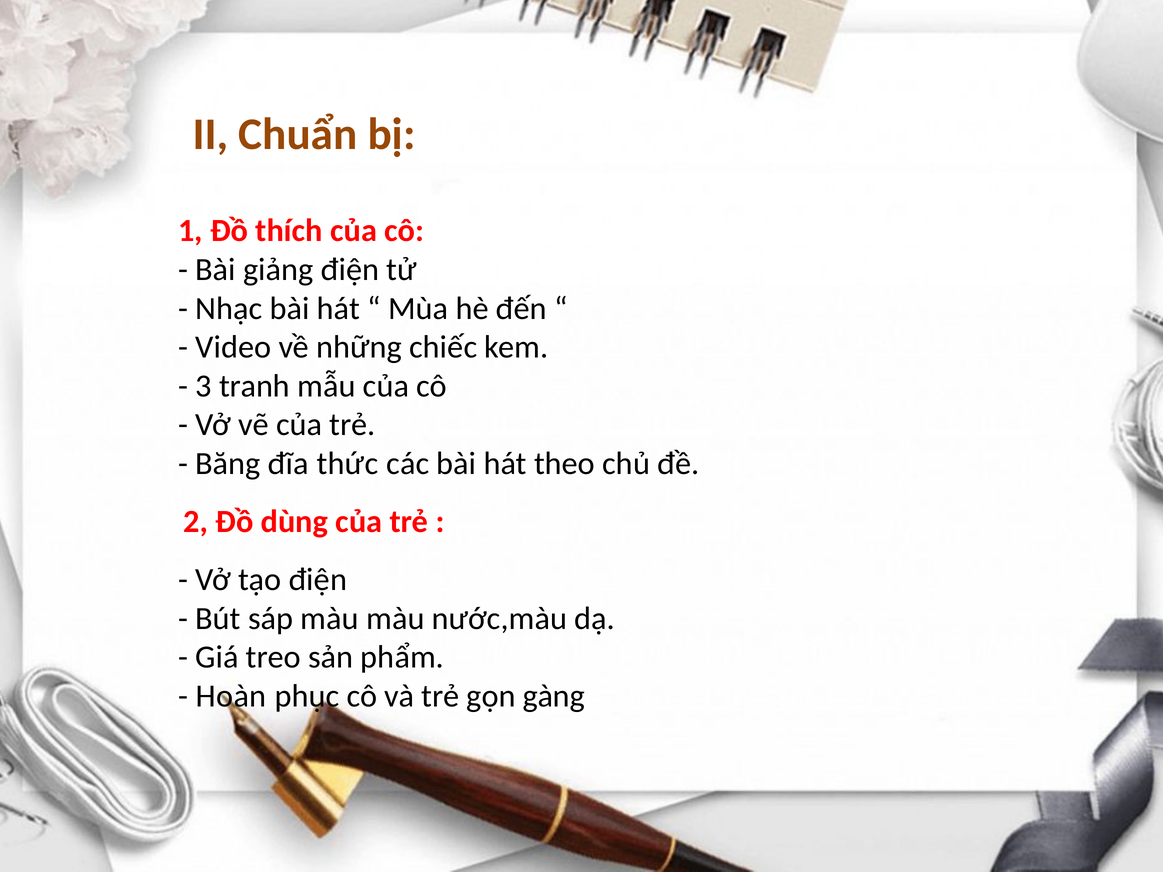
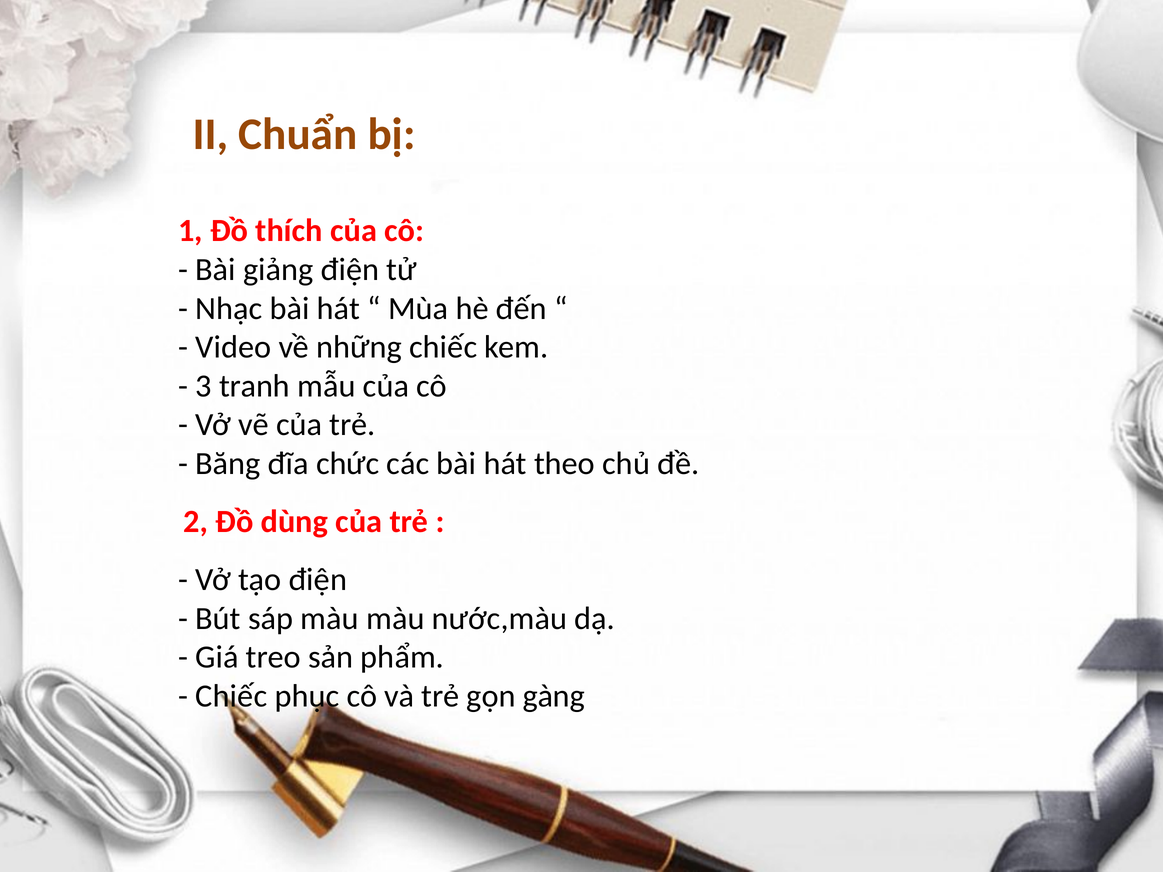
thức: thức -> chức
Hoàn at (231, 696): Hoàn -> Chiếc
